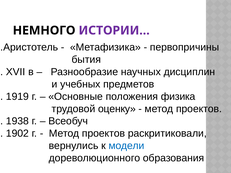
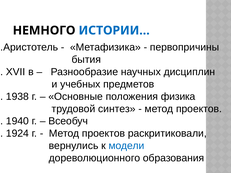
ИСТОРИИ… colour: purple -> blue
1919: 1919 -> 1938
оценку: оценку -> синтез
1938: 1938 -> 1940
1902: 1902 -> 1924
